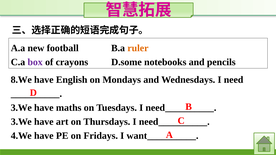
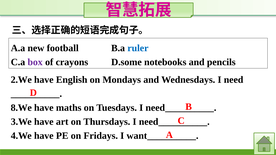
ruler colour: orange -> blue
8.We: 8.We -> 2.We
3.We at (21, 108): 3.We -> 8.We
